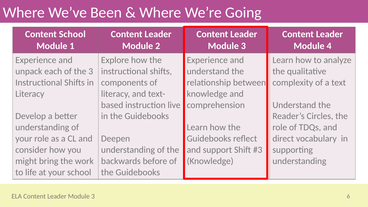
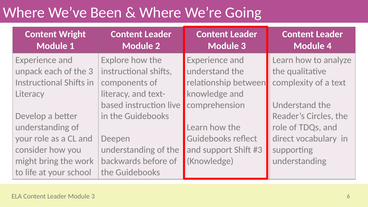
Content School: School -> Wright
